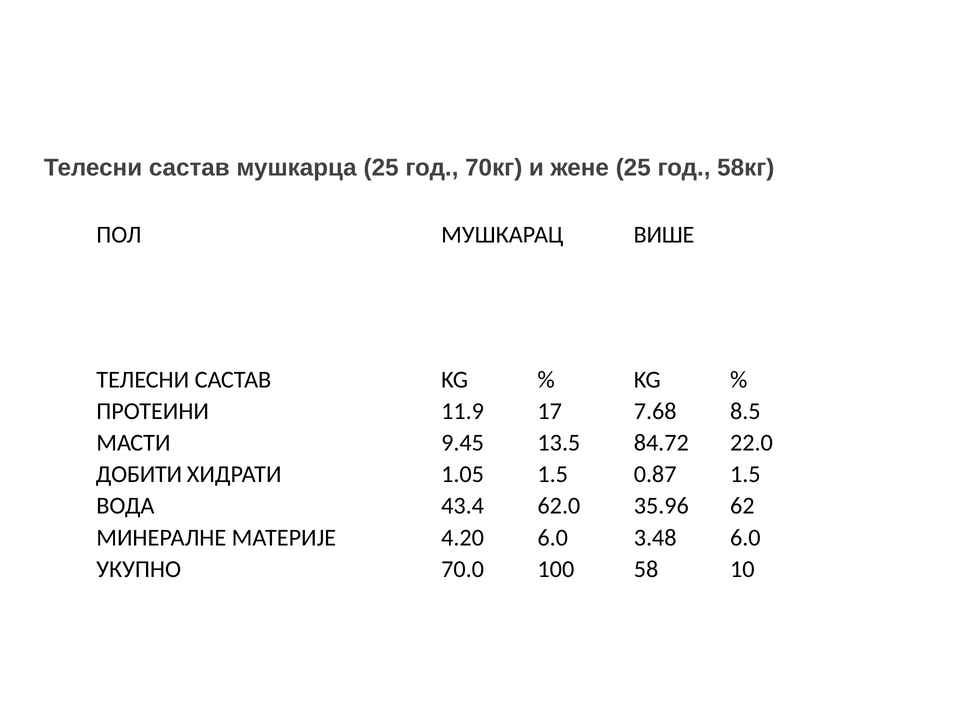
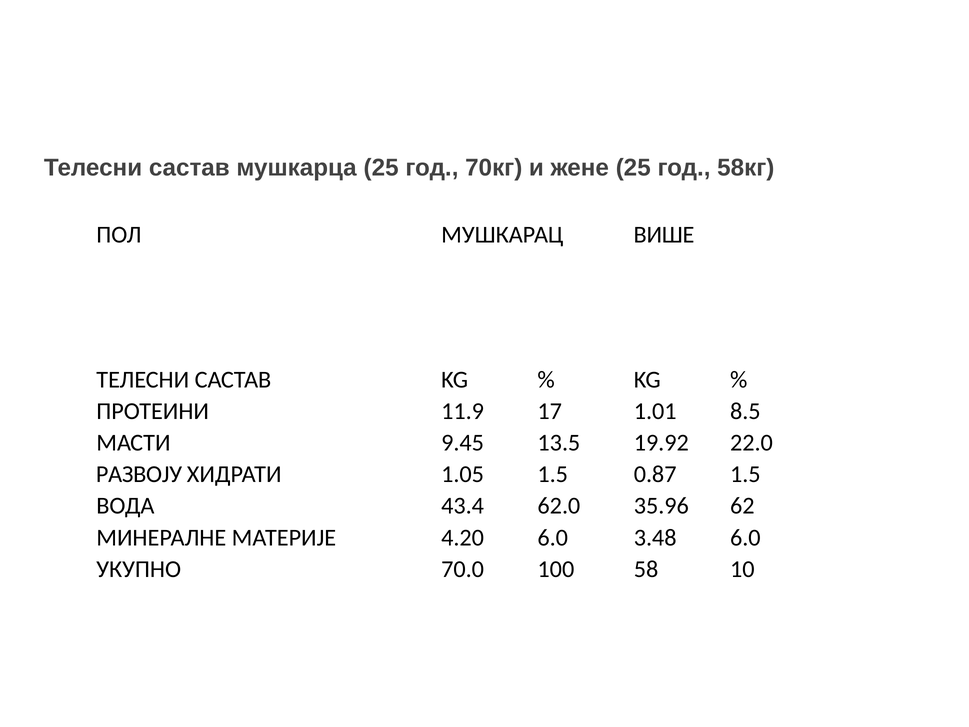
7.68: 7.68 -> 1.01
84.72: 84.72 -> 19.92
ДОБИТИ: ДОБИТИ -> РАЗВОЈУ
